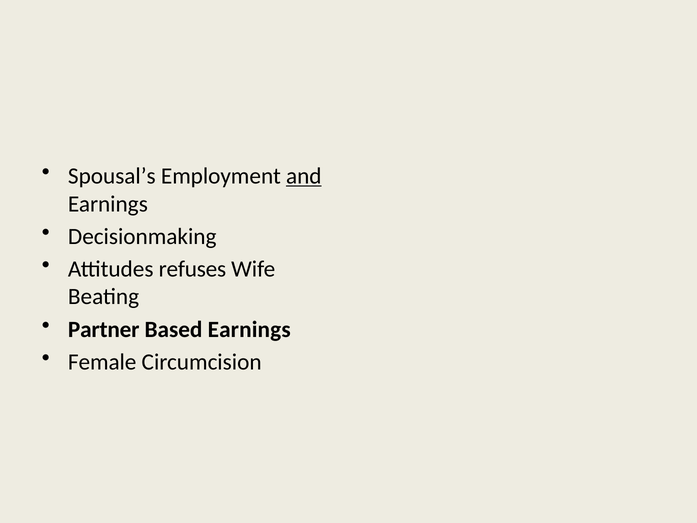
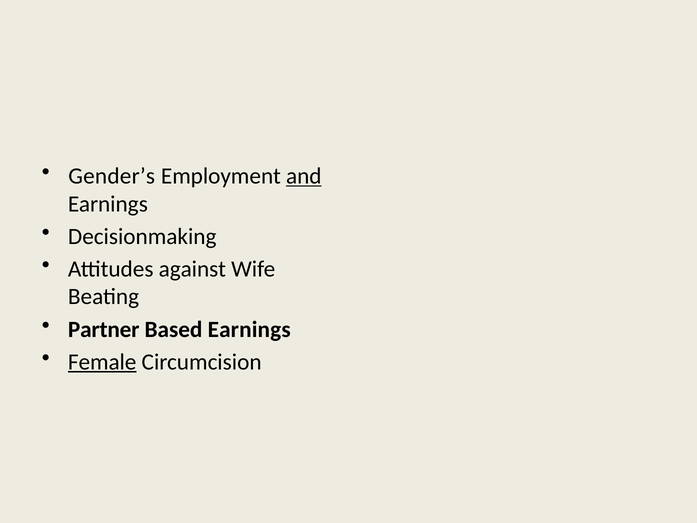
Spousal’s: Spousal’s -> Gender’s
refuses: refuses -> against
Female underline: none -> present
